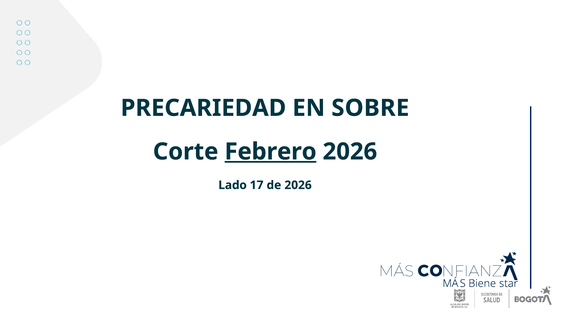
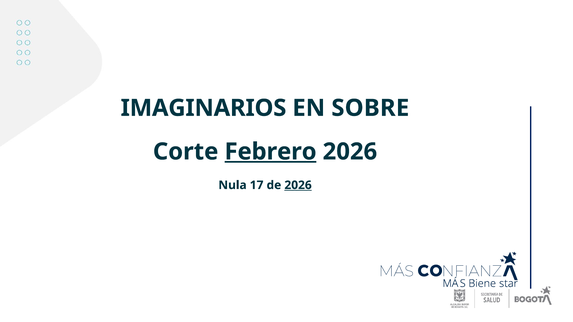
PRECARIEDAD: PRECARIEDAD -> IMAGINARIOS
Lado: Lado -> Nula
2026 at (298, 185) underline: none -> present
